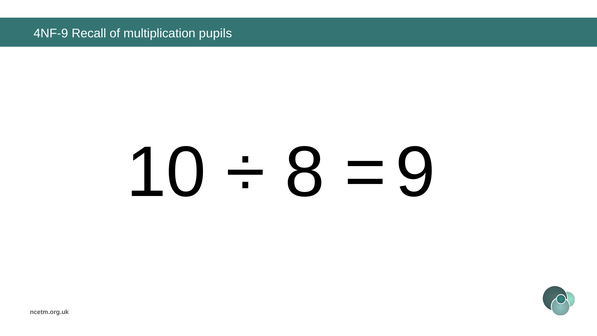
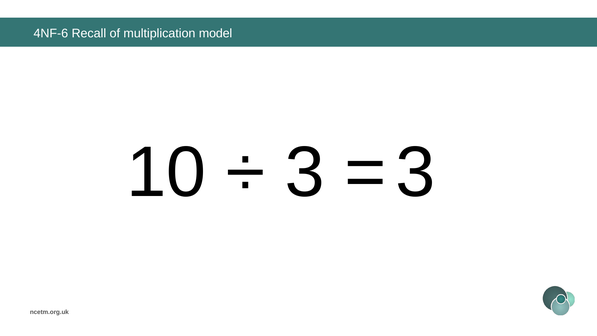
4NF-9: 4NF-9 -> 4NF-6
pupils: pupils -> model
8 at (305, 172): 8 -> 3
9 at (415, 172): 9 -> 3
